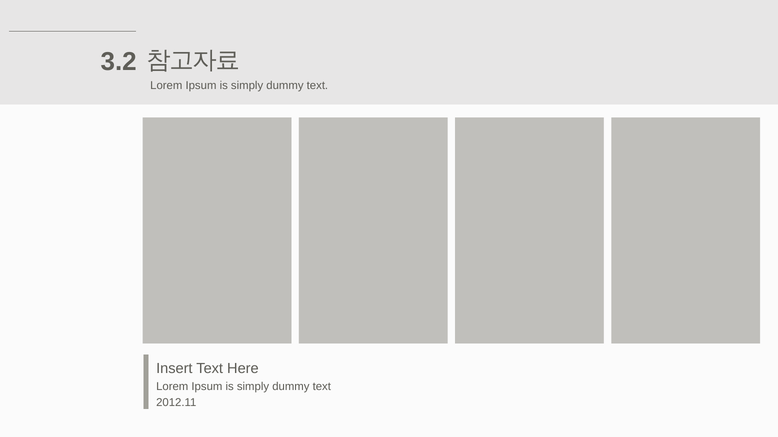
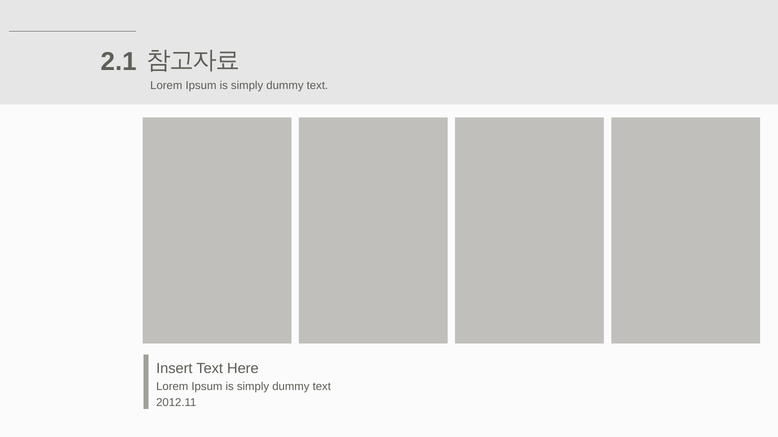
3.2: 3.2 -> 2.1
